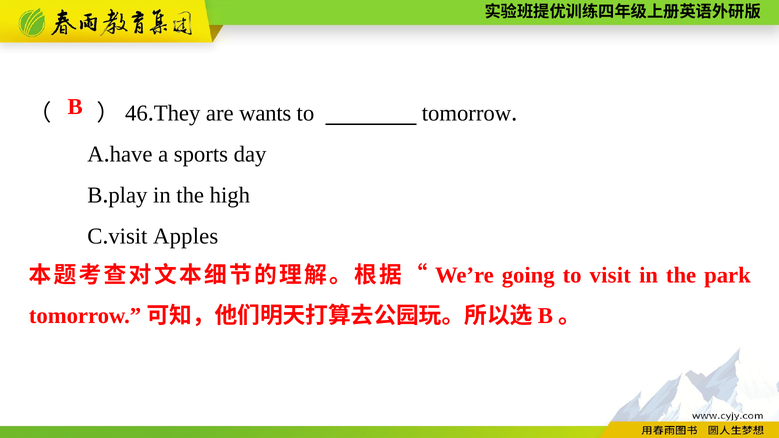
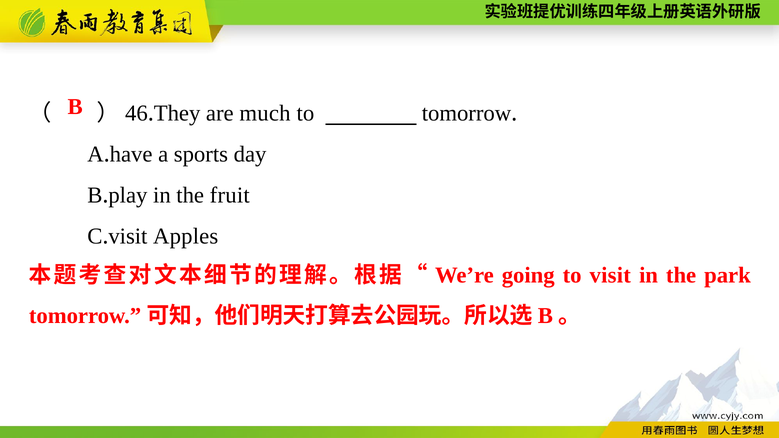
wants: wants -> much
high: high -> fruit
